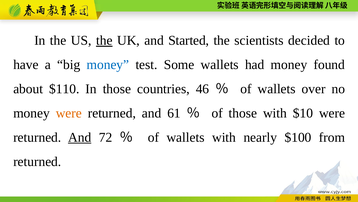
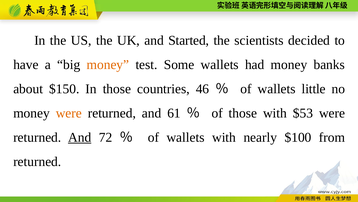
the at (104, 40) underline: present -> none
money at (108, 64) colour: blue -> orange
found: found -> banks
$110: $110 -> $150
over: over -> little
$10: $10 -> $53
